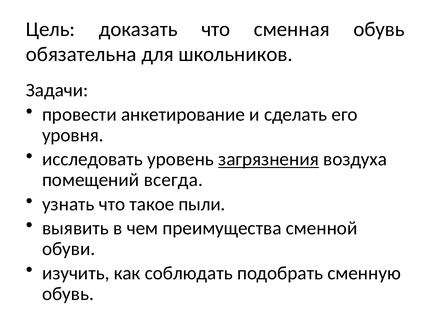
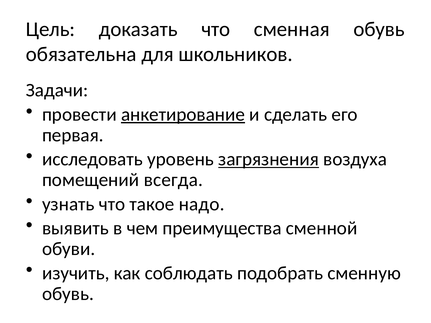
анкетирование underline: none -> present
уровня: уровня -> первая
пыли: пыли -> надо
